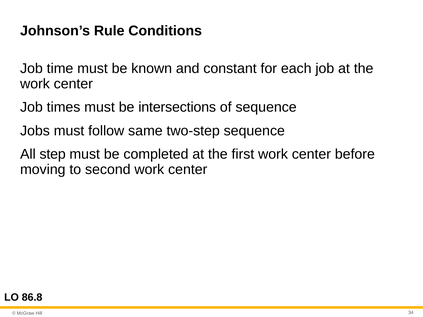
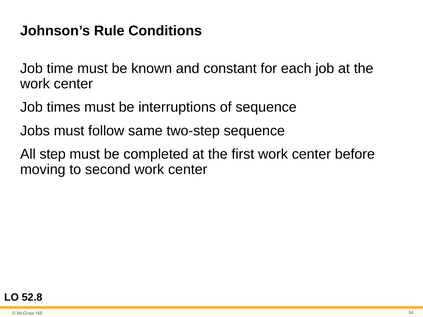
intersections: intersections -> interruptions
86.8: 86.8 -> 52.8
